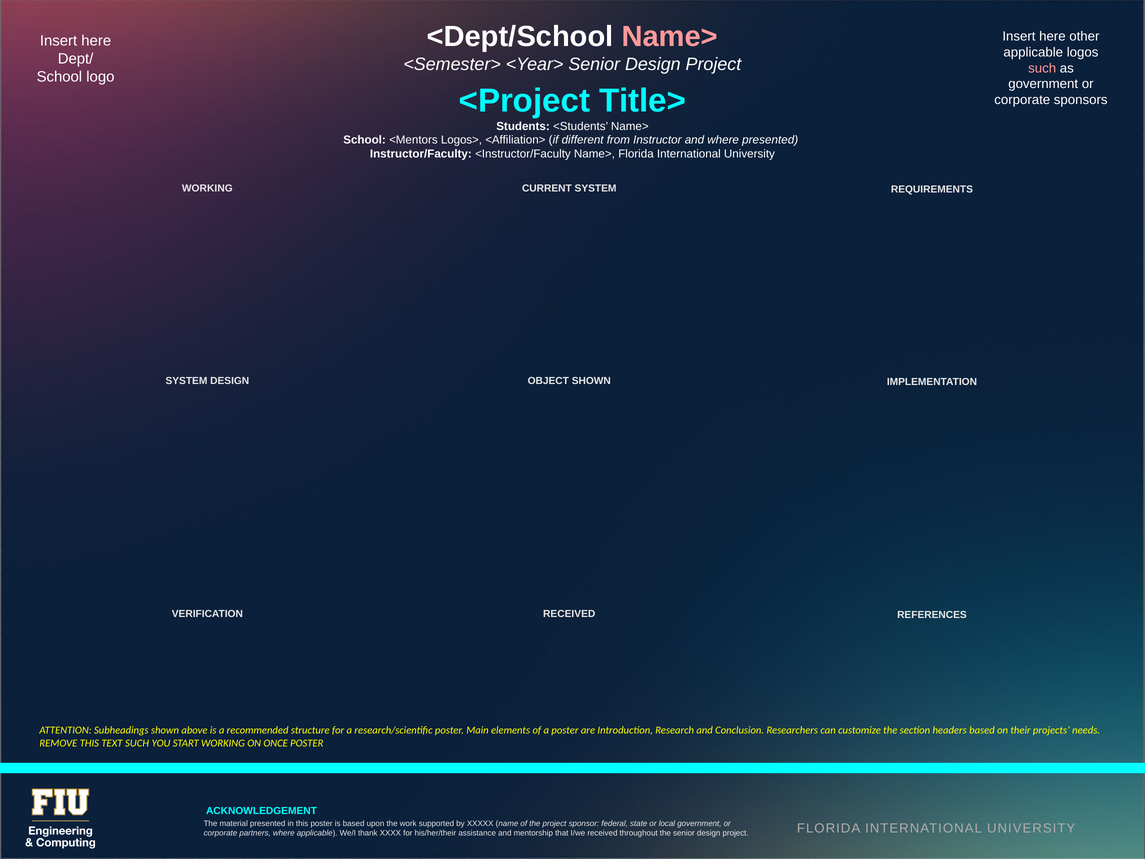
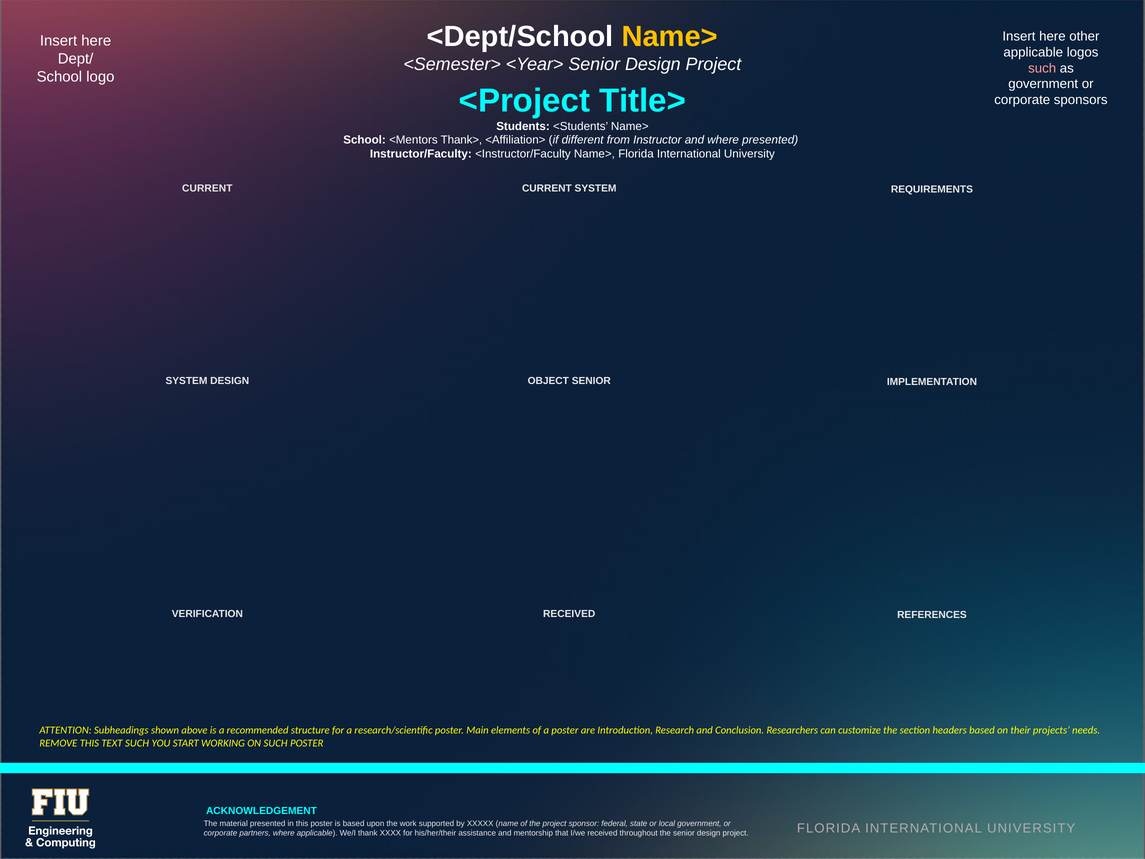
Name> at (670, 37) colour: pink -> yellow
Logos>: Logos> -> Thank>
WORKING at (207, 188): WORKING -> CURRENT
OBJECT SHOWN: SHOWN -> SENIOR
ON ONCE: ONCE -> SUCH
